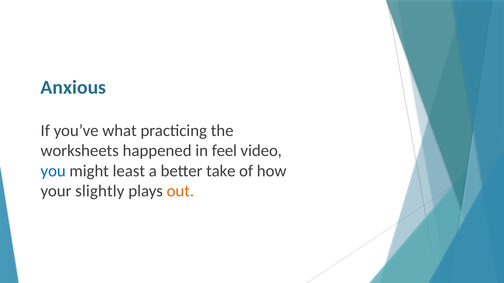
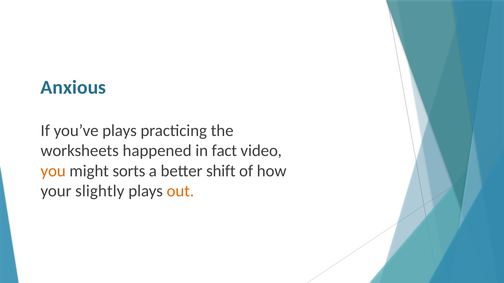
you’ve what: what -> plays
feel: feel -> fact
you colour: blue -> orange
least: least -> sorts
take: take -> shift
